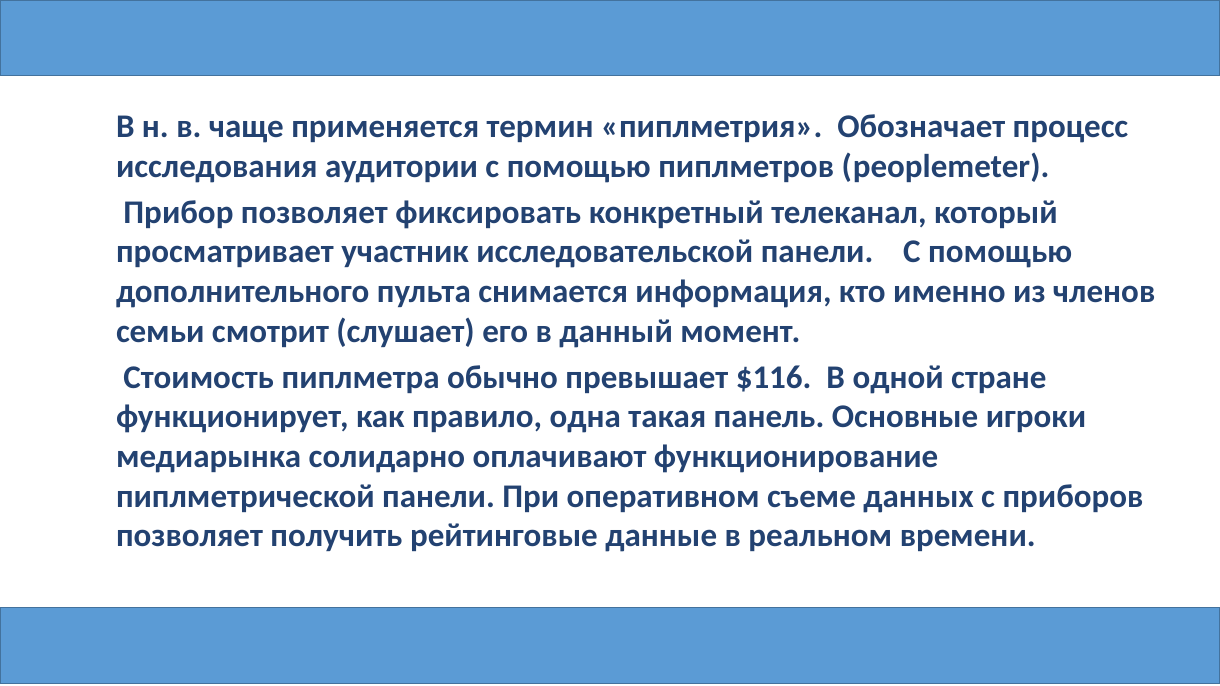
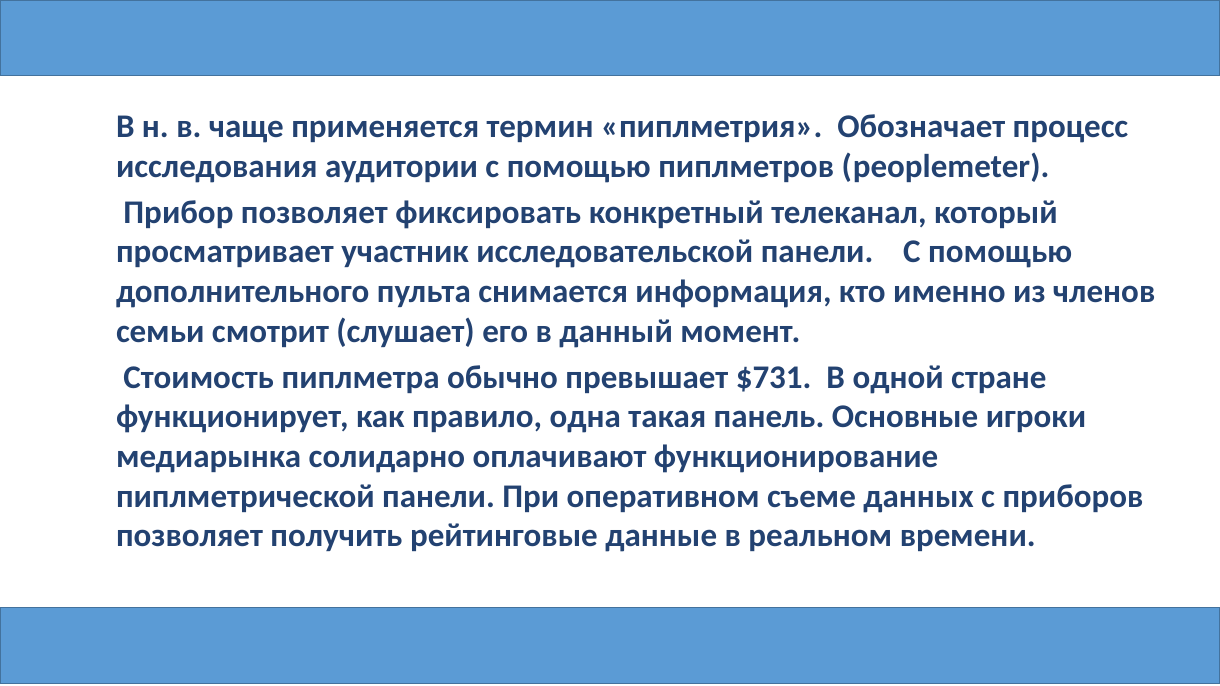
$116: $116 -> $731
